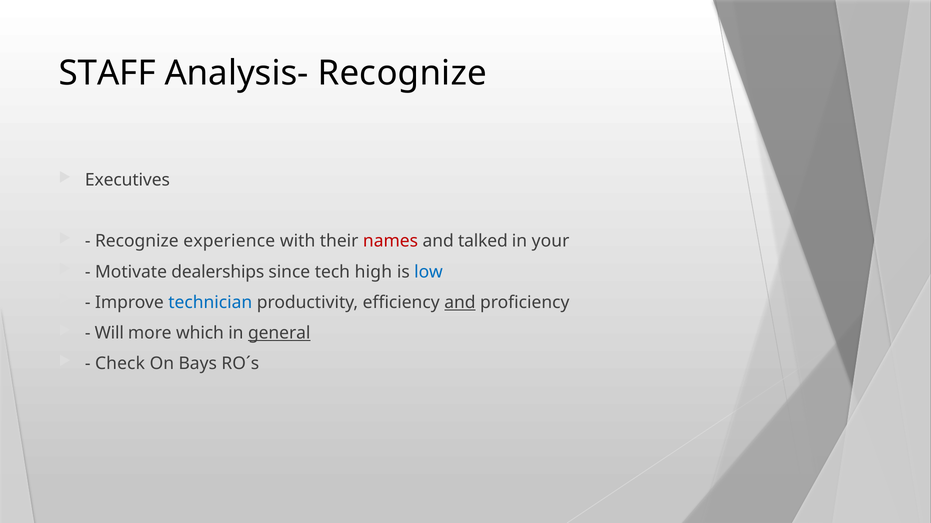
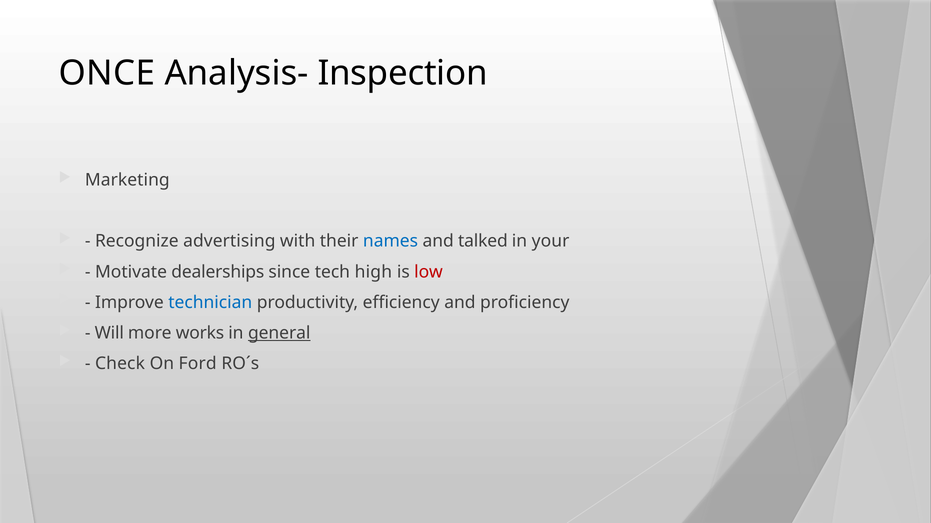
STAFF: STAFF -> ONCE
Analysis- Recognize: Recognize -> Inspection
Executives: Executives -> Marketing
experience: experience -> advertising
names colour: red -> blue
low colour: blue -> red
and at (460, 303) underline: present -> none
which: which -> works
Bays: Bays -> Ford
